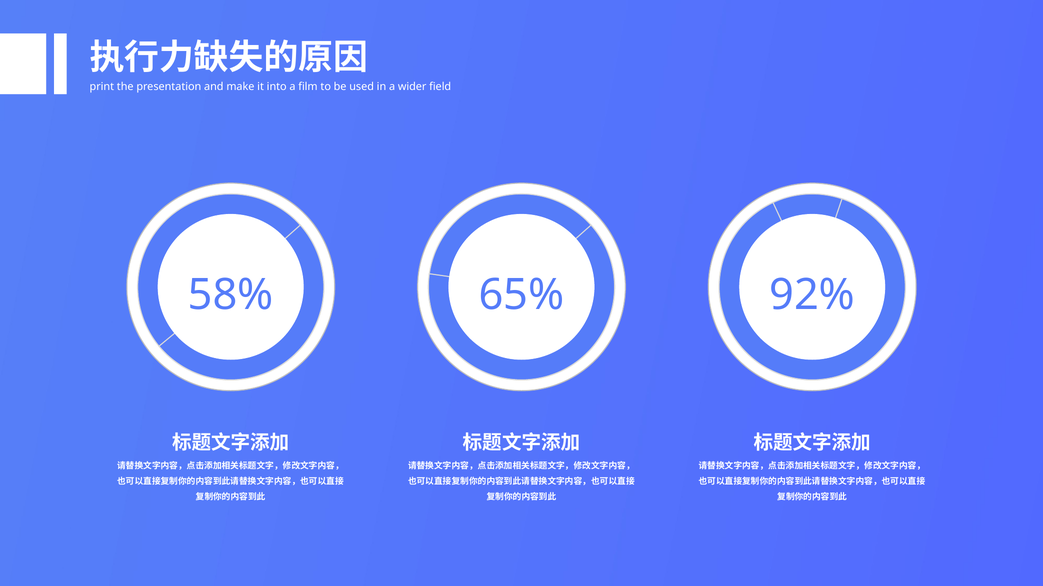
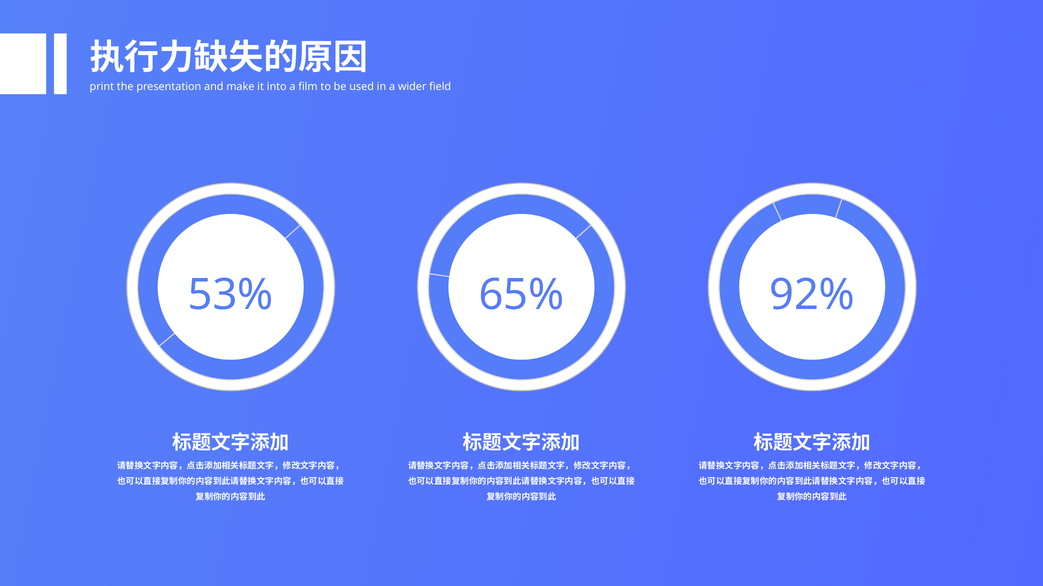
58%: 58% -> 53%
